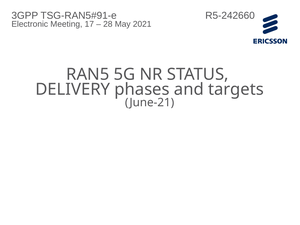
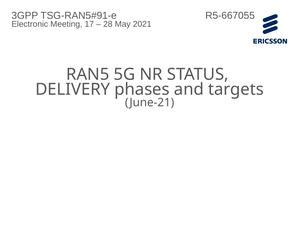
R5-242660: R5-242660 -> R5-667055
